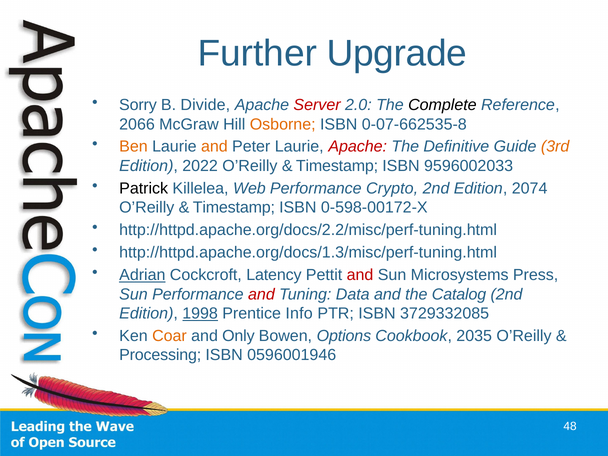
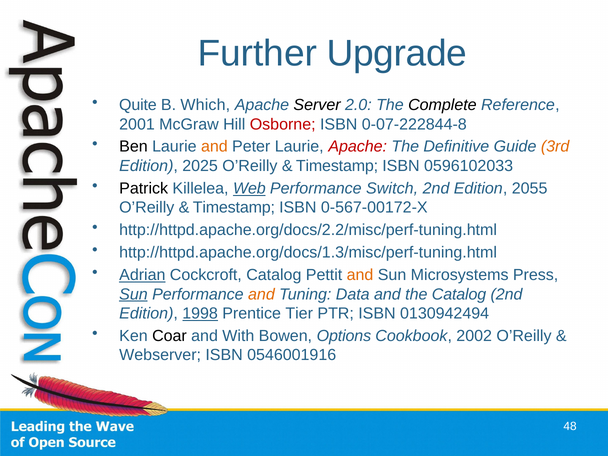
Sorry: Sorry -> Quite
Divide: Divide -> Which
Server colour: red -> black
2066: 2066 -> 2001
Osborne colour: orange -> red
0-07-662535-8: 0-07-662535-8 -> 0-07-222844-8
Ben colour: orange -> black
2022: 2022 -> 2025
9596002033: 9596002033 -> 0596102033
Web underline: none -> present
Crypto: Crypto -> Switch
2074: 2074 -> 2055
0-598-00172-X: 0-598-00172-X -> 0-567-00172-X
Cockcroft Latency: Latency -> Catalog
and at (360, 275) colour: red -> orange
Sun at (133, 294) underline: none -> present
and at (261, 294) colour: red -> orange
Info: Info -> Tier
3729332085: 3729332085 -> 0130942494
Coar colour: orange -> black
Only: Only -> With
2035: 2035 -> 2002
Processing: Processing -> Webserver
0596001946: 0596001946 -> 0546001916
